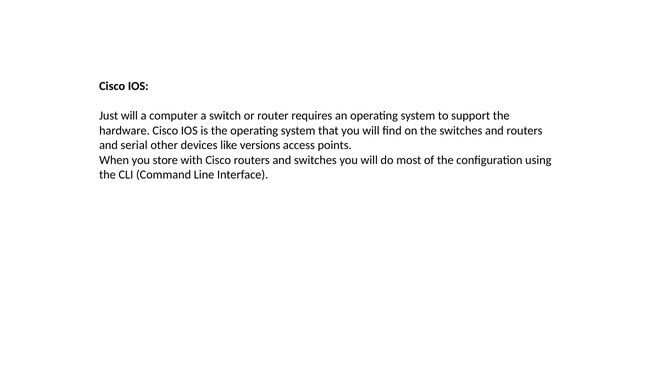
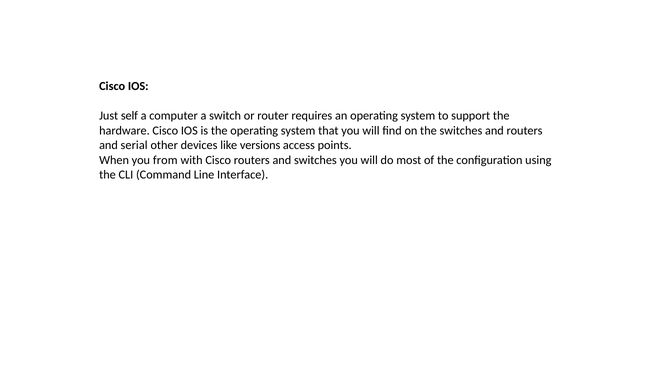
Just will: will -> self
store: store -> from
